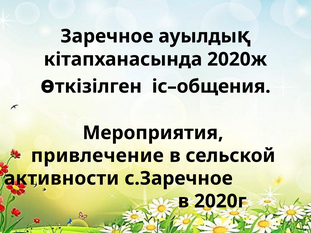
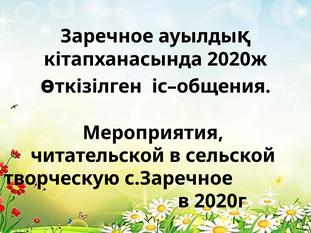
привлечение: привлечение -> читательской
активности: активности -> творческую
